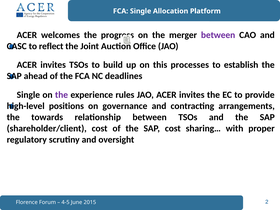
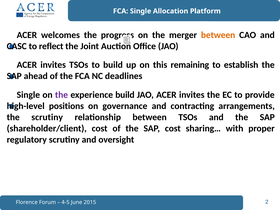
between at (218, 35) colour: purple -> orange
processes: processes -> remaining
experience rules: rules -> build
towards at (47, 117): towards -> scrutiny
